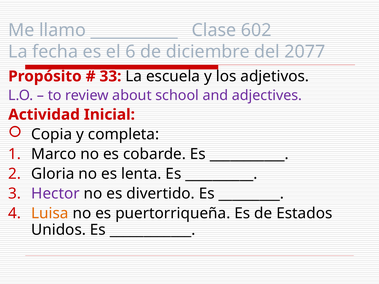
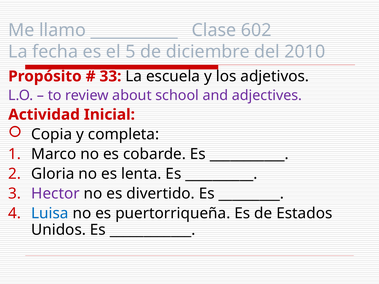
6: 6 -> 5
2077: 2077 -> 2010
Luisa colour: orange -> blue
